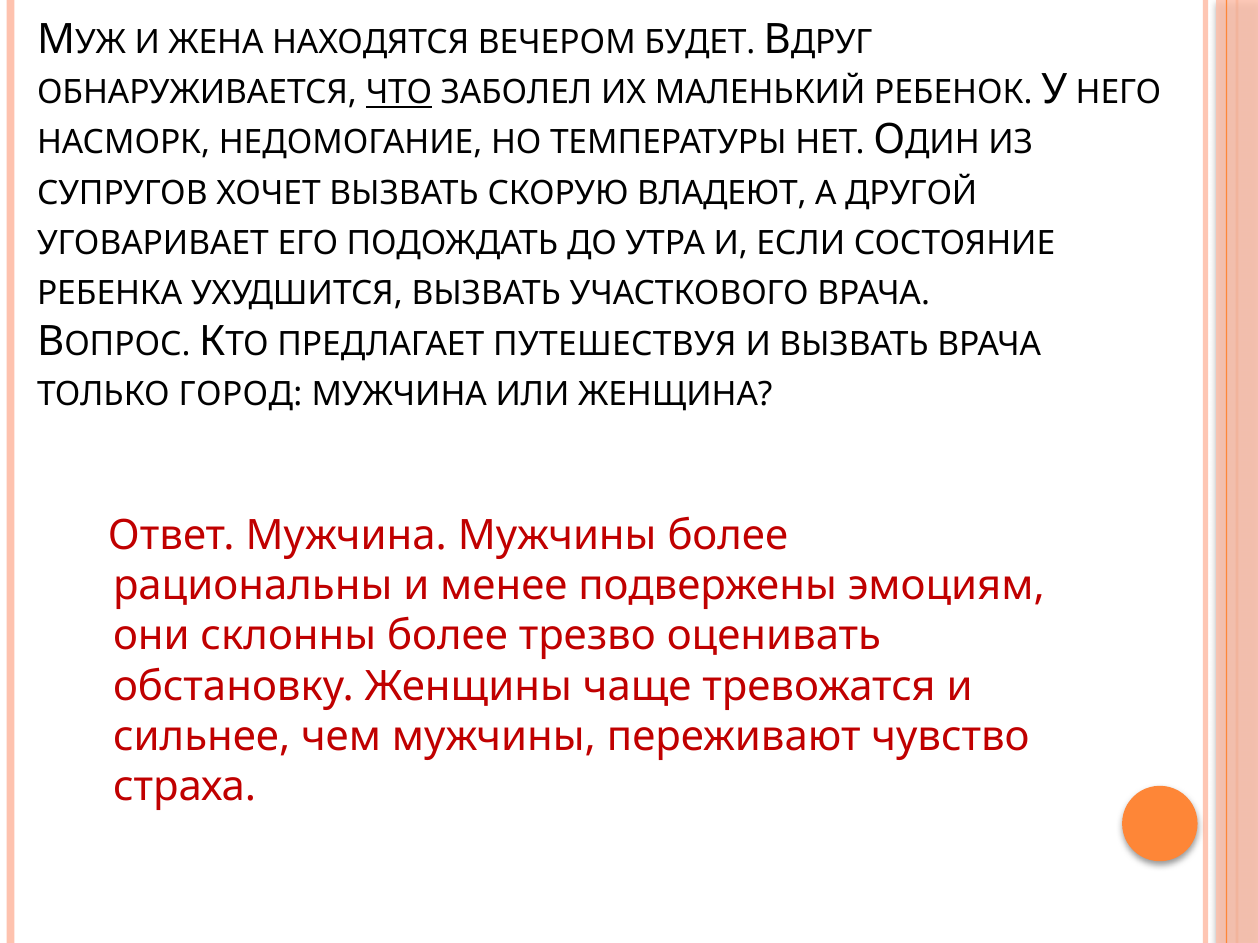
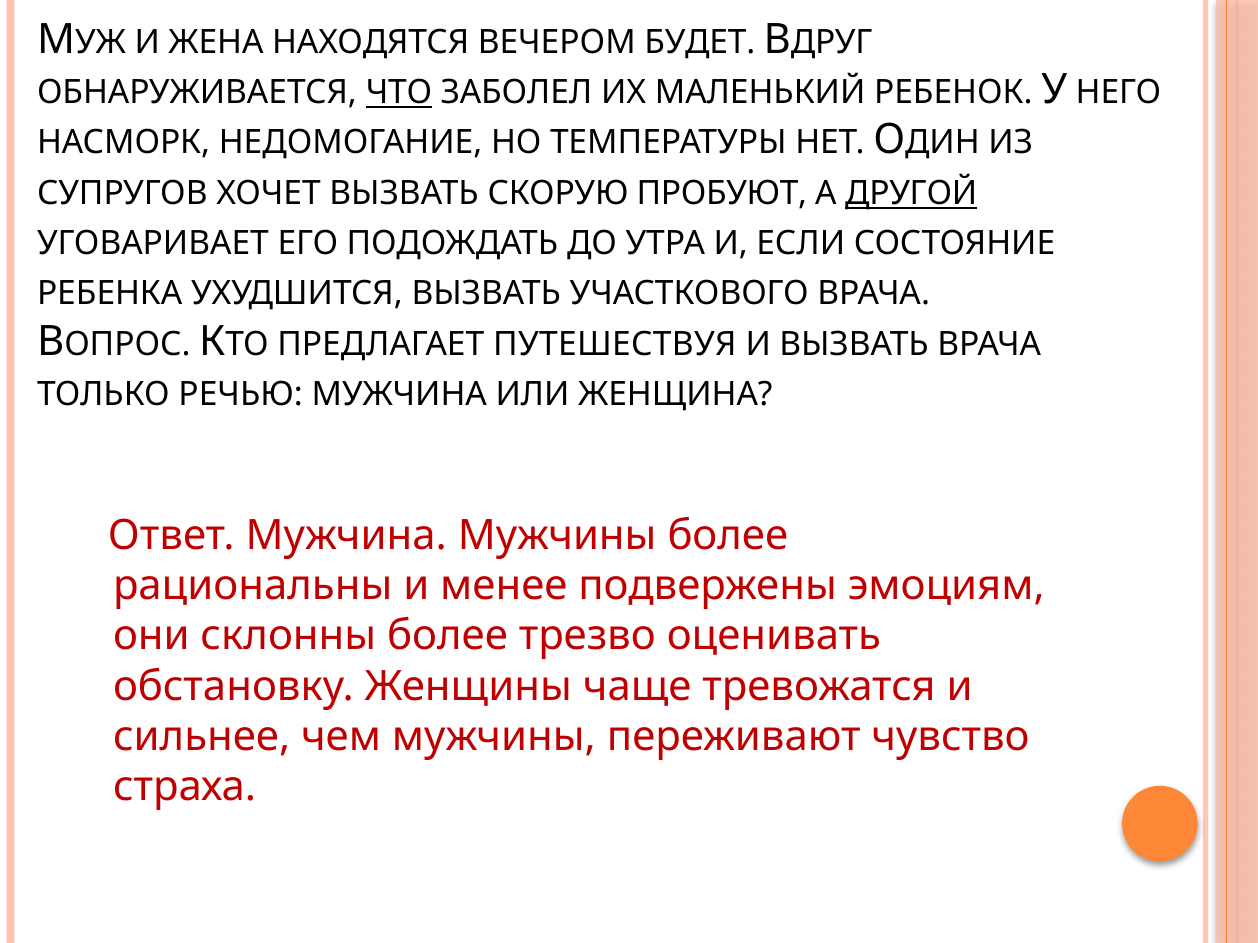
ВЛАДЕЮТ: ВЛАДЕЮТ -> ПРОБУЮТ
ДРУГОЙ underline: none -> present
ГОРОД: ГОРОД -> РЕЧЬЮ
